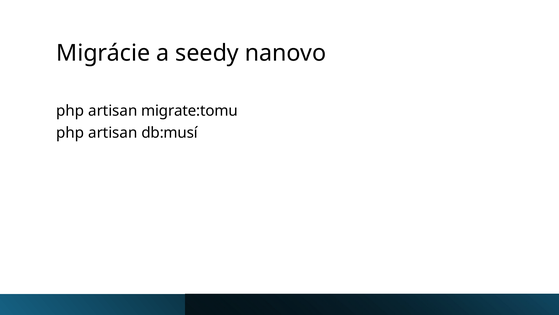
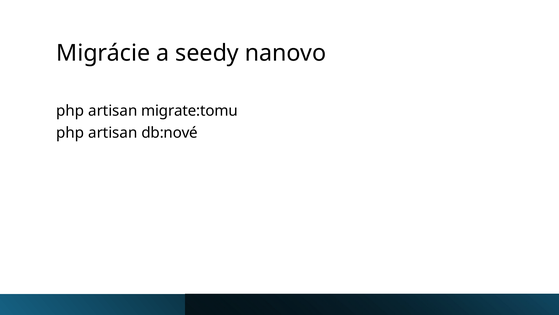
db:musí: db:musí -> db:nové
